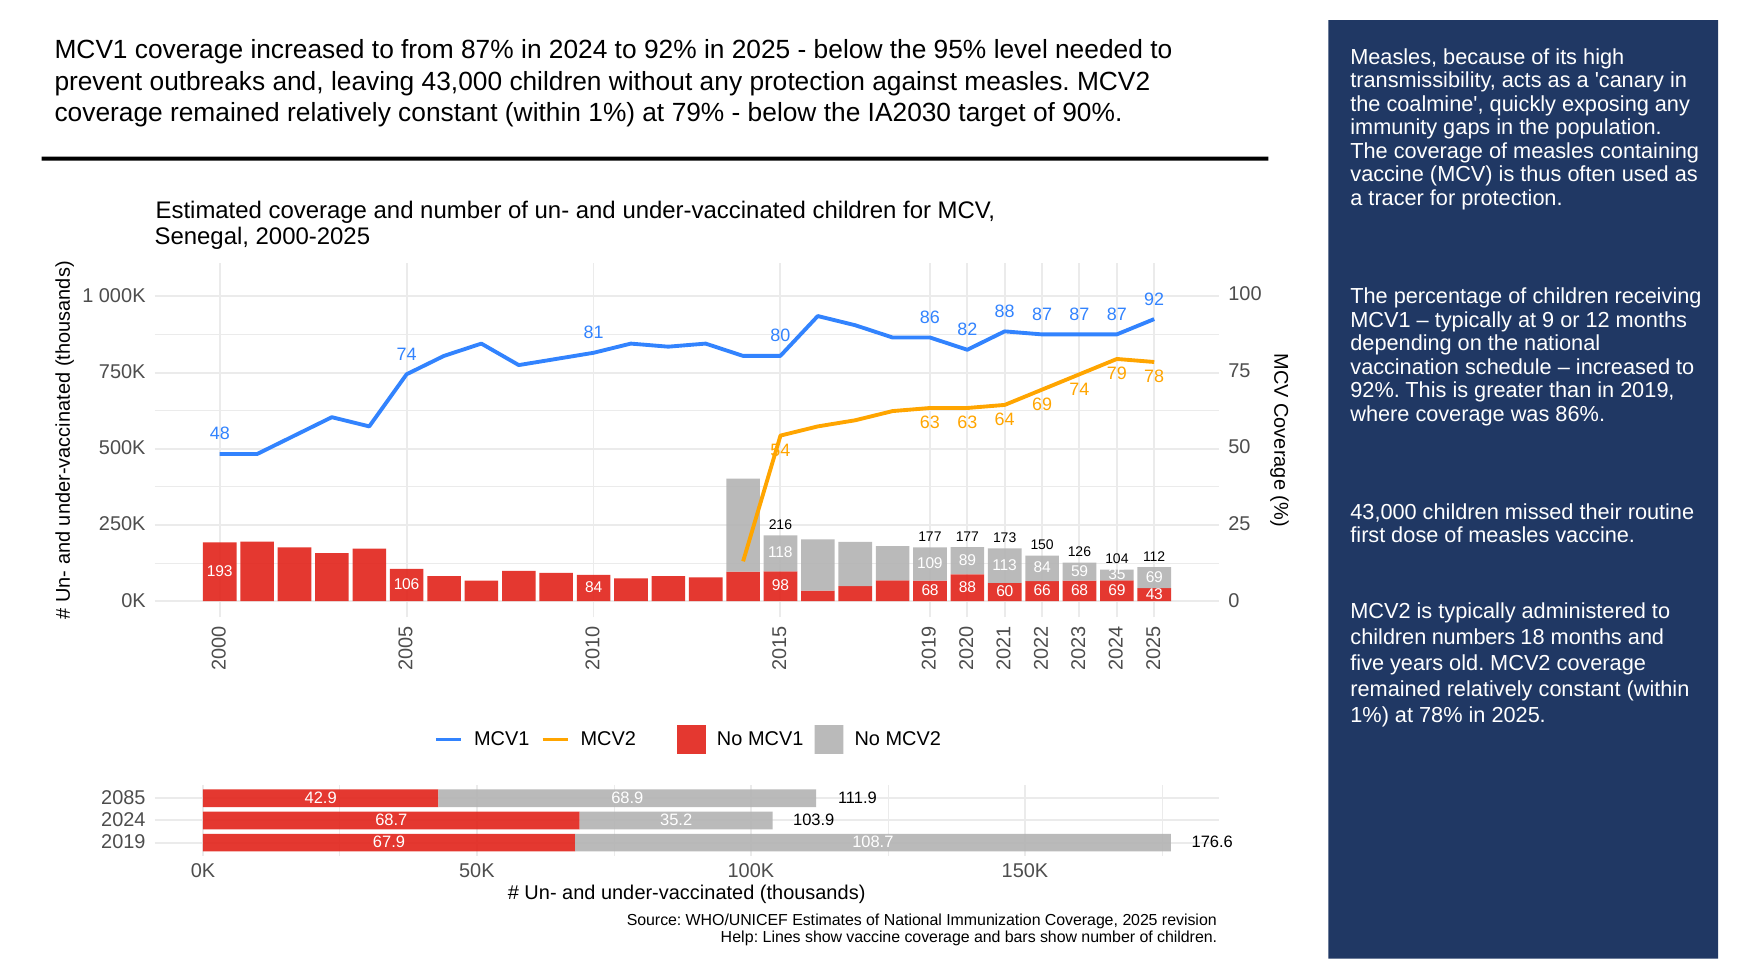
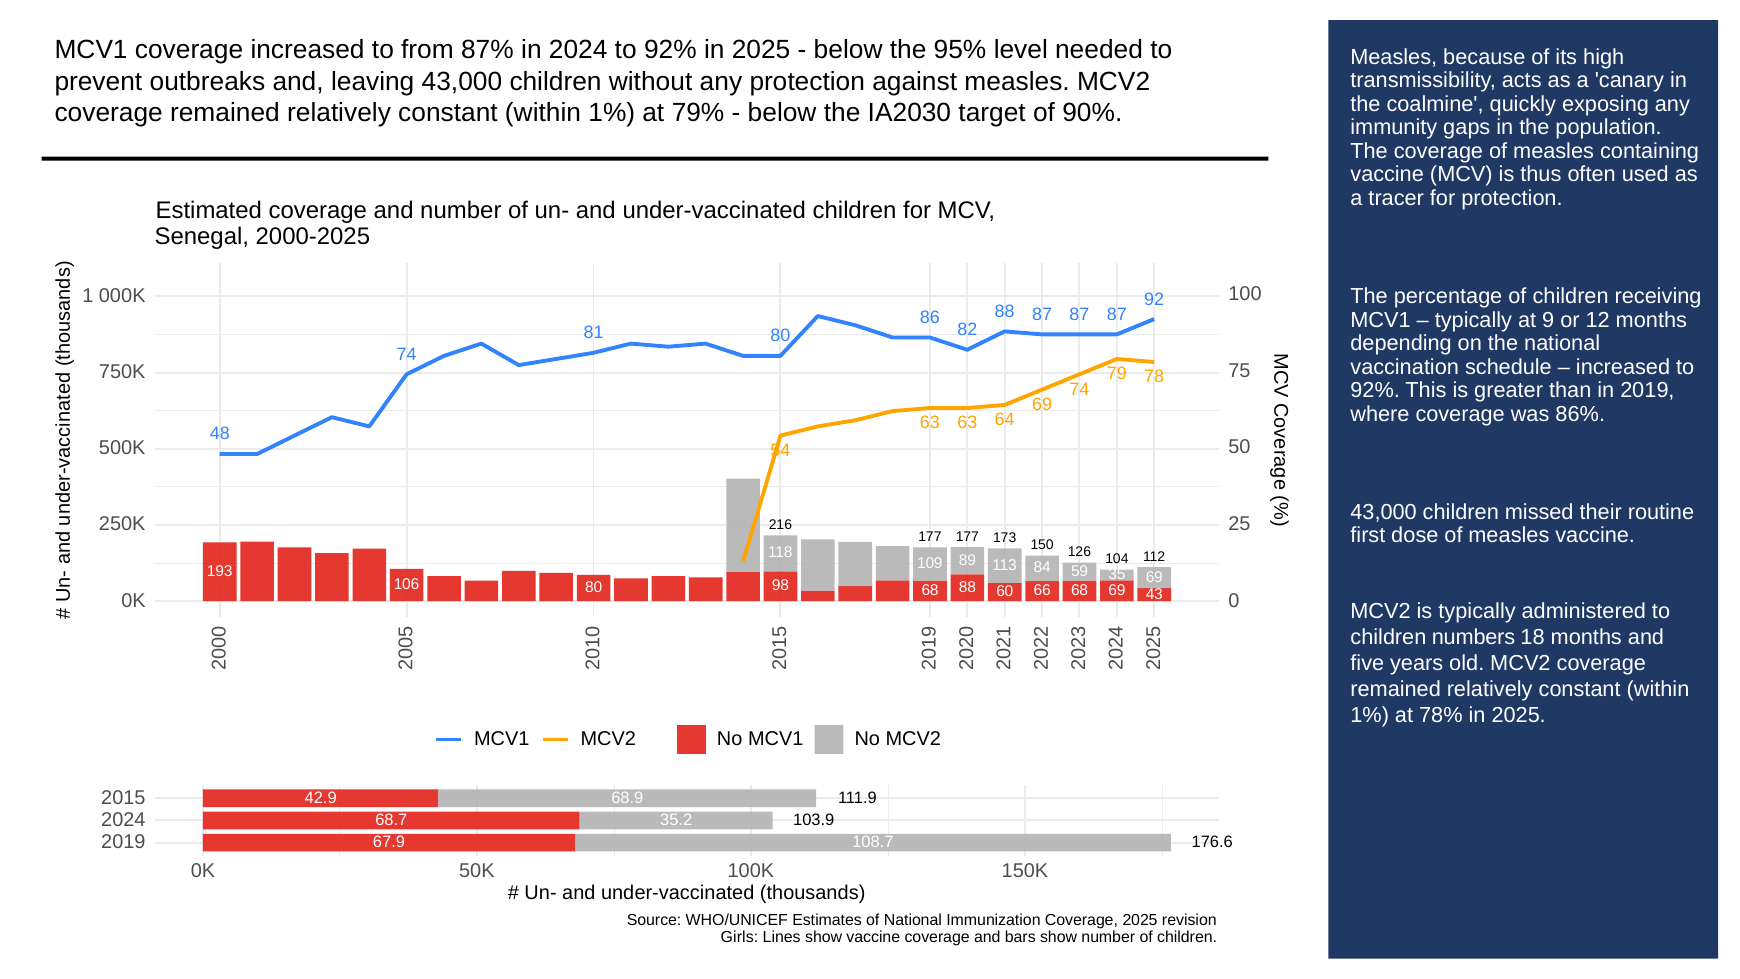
106 84: 84 -> 80
2085: 2085 -> 2015
Help: Help -> Girls
